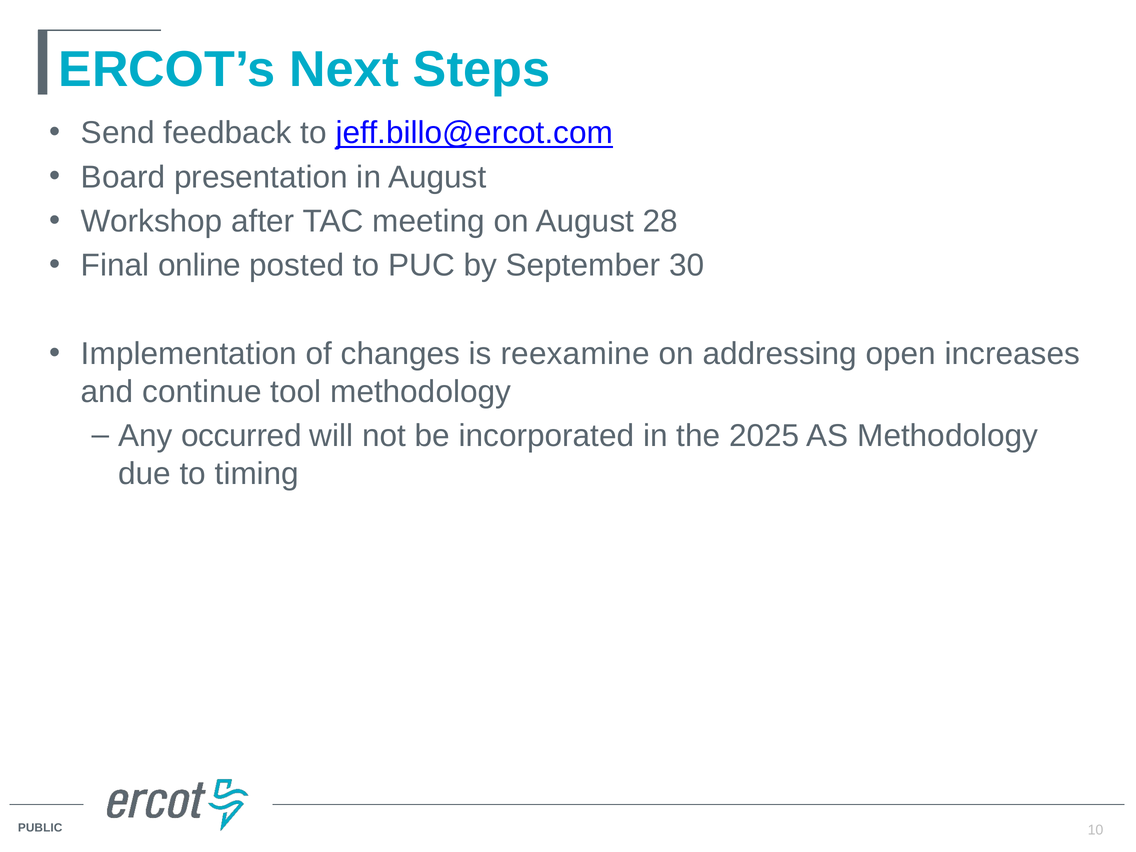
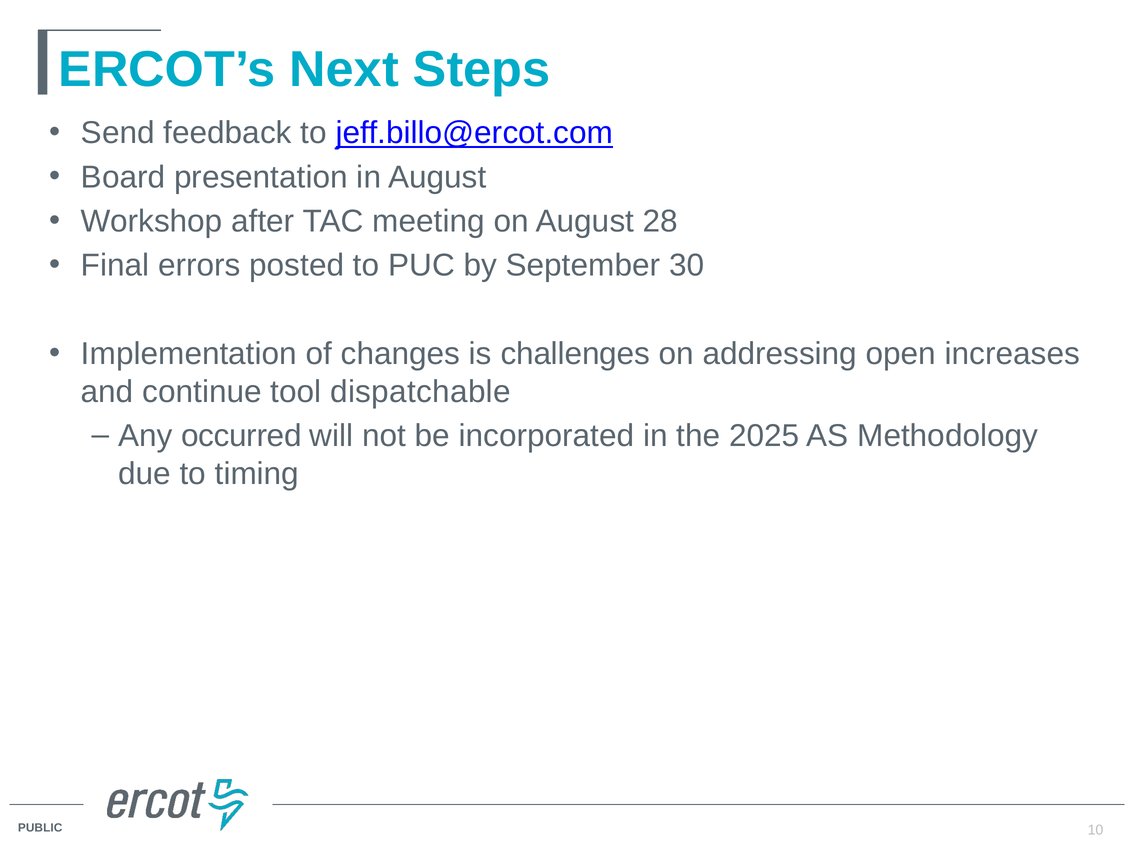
online: online -> errors
reexamine: reexamine -> challenges
tool methodology: methodology -> dispatchable
